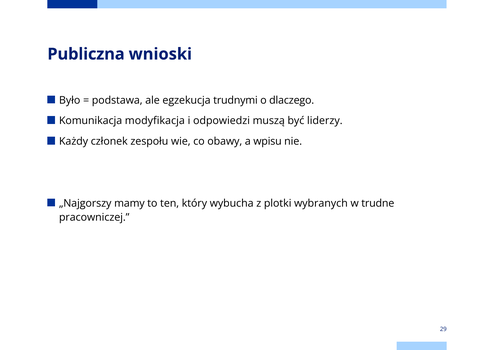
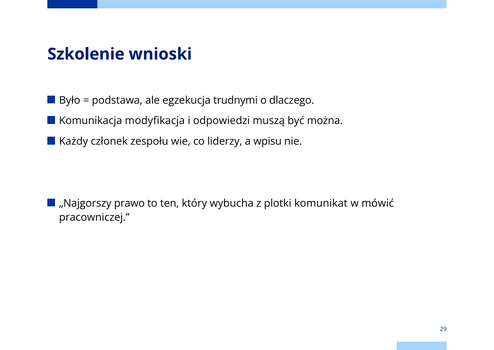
Publiczna: Publiczna -> Szkolenie
liderzy: liderzy -> można
obawy: obawy -> liderzy
mamy: mamy -> prawo
wybranych: wybranych -> komunikat
trudne: trudne -> mówić
